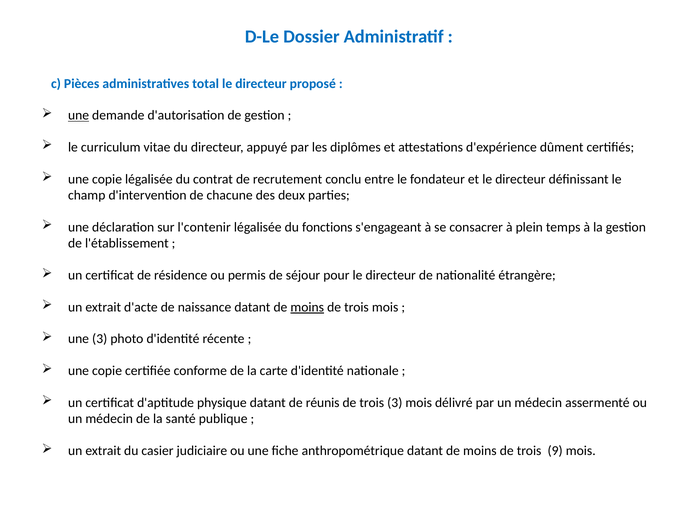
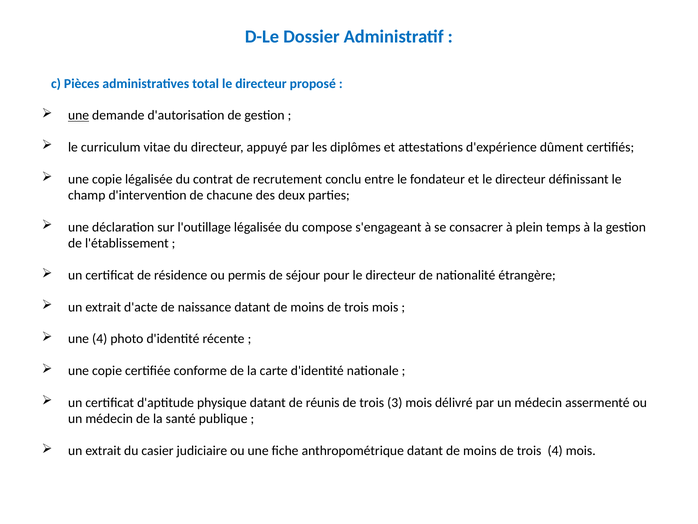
l'contenir: l'contenir -> l'outillage
fonctions: fonctions -> compose
moins at (307, 307) underline: present -> none
une 3: 3 -> 4
trois 9: 9 -> 4
